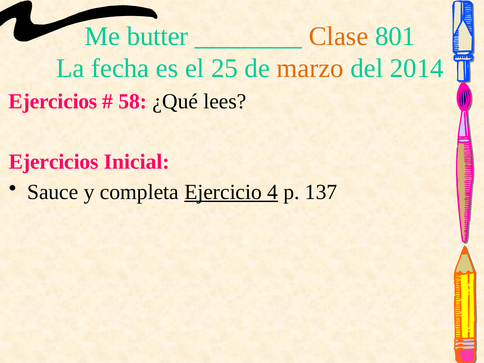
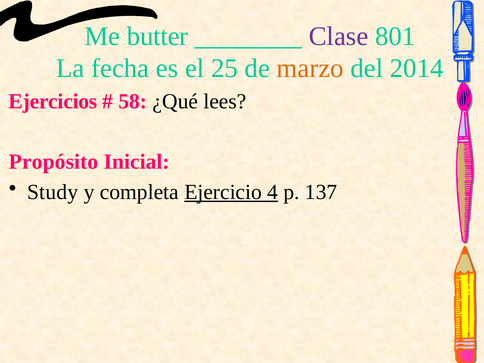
Clase colour: orange -> purple
Ejercicios at (54, 162): Ejercicios -> Propósito
Sauce: Sauce -> Study
